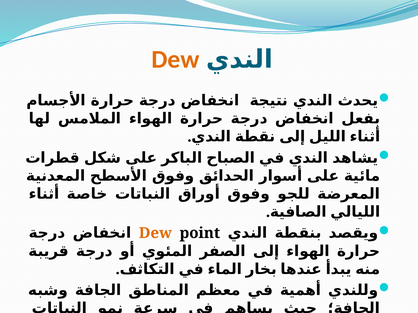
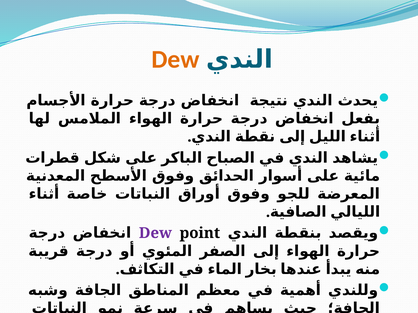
Dew at (155, 233) colour: orange -> purple
